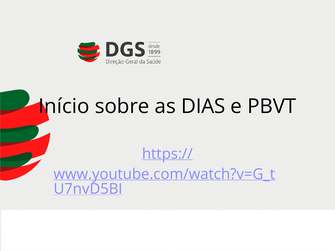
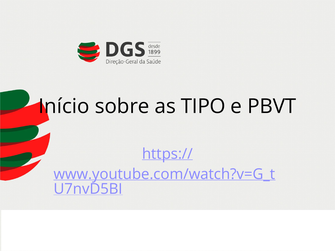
DIAS: DIAS -> TIPO
